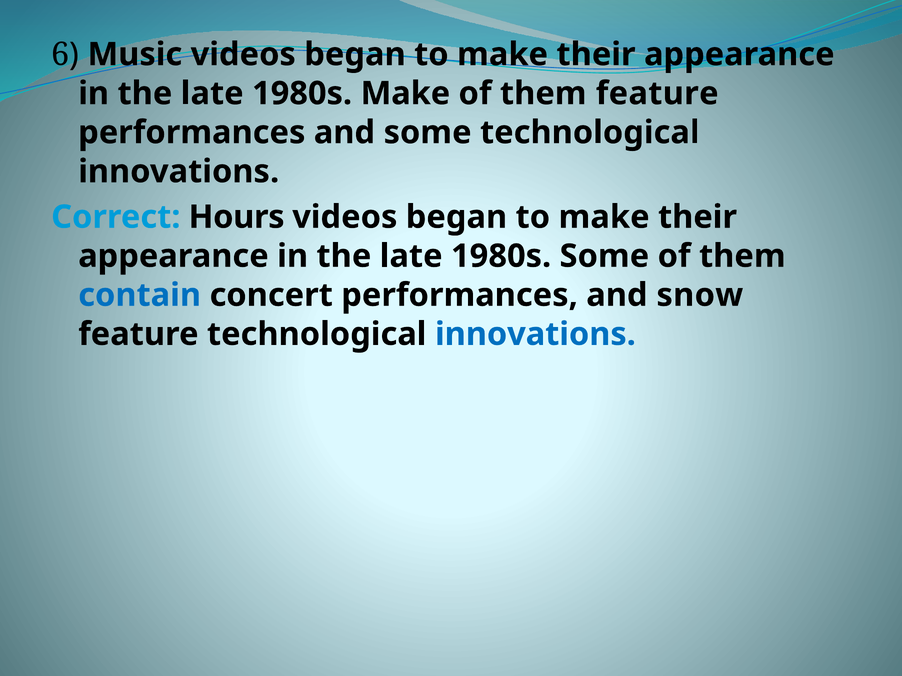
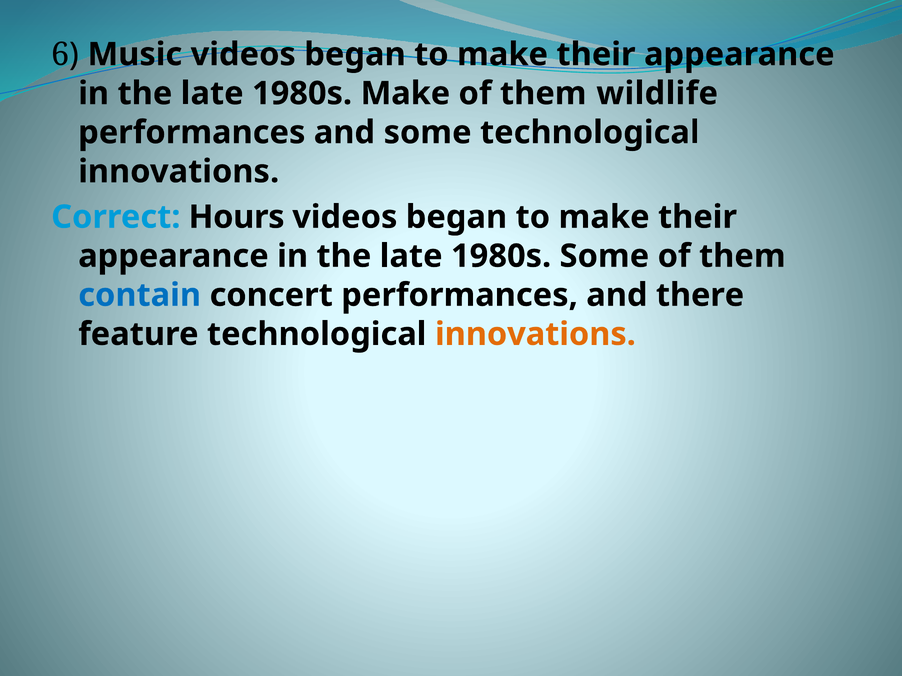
them feature: feature -> wildlife
snow: snow -> there
innovations at (535, 334) colour: blue -> orange
